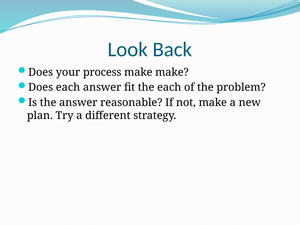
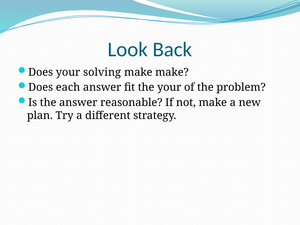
process: process -> solving
the each: each -> your
